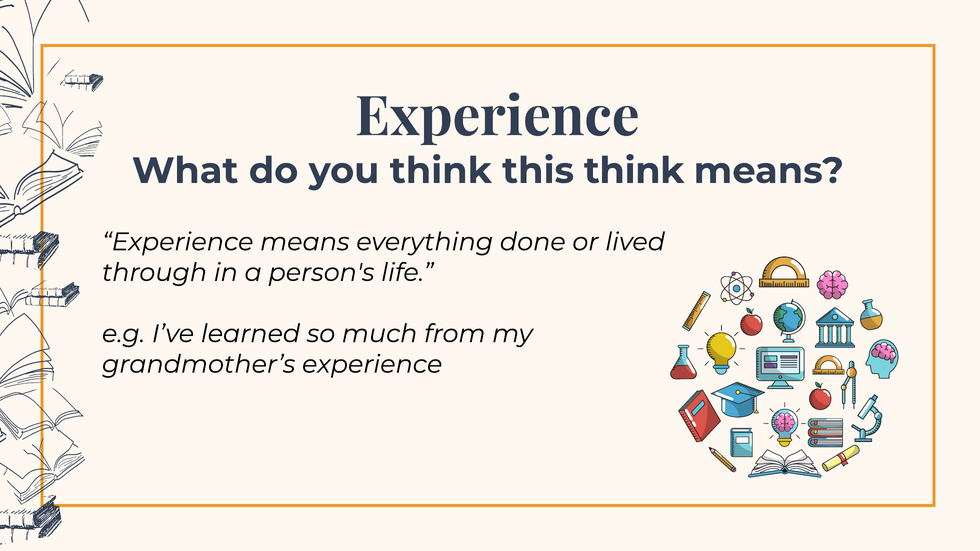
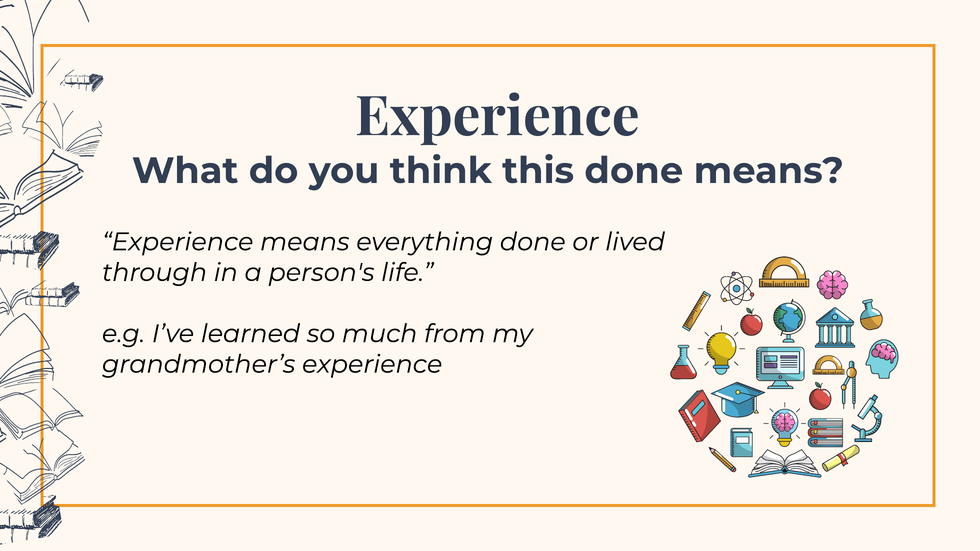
this think: think -> done
